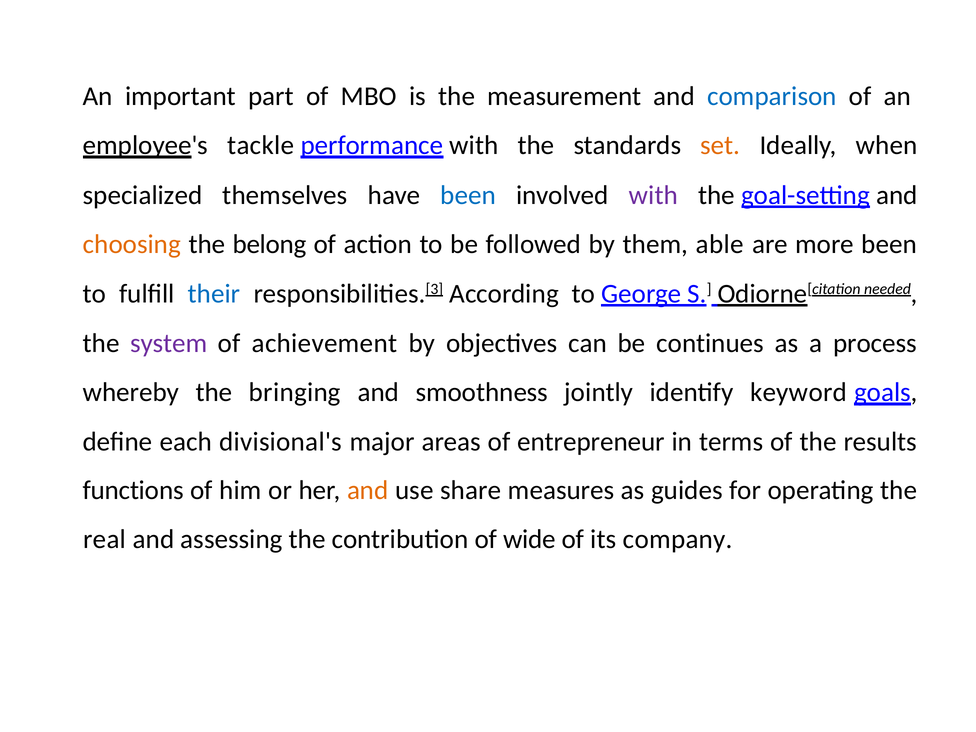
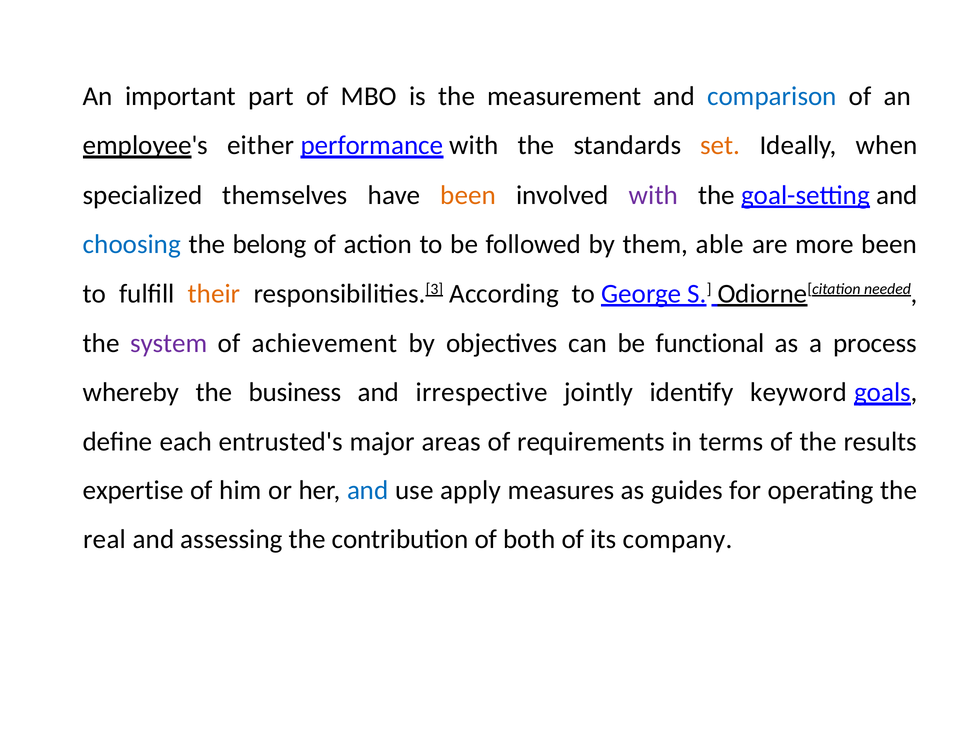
tackle: tackle -> either
been at (468, 195) colour: blue -> orange
choosing colour: orange -> blue
their colour: blue -> orange
continues: continues -> functional
bringing: bringing -> business
smoothness: smoothness -> irrespective
divisional's: divisional's -> entrusted's
entrepreneur: entrepreneur -> requirements
functions: functions -> expertise
and at (368, 491) colour: orange -> blue
share: share -> apply
wide: wide -> both
